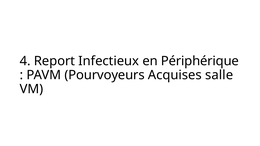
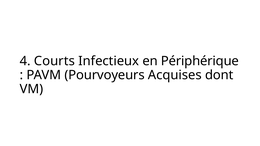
Report: Report -> Courts
salle: salle -> dont
